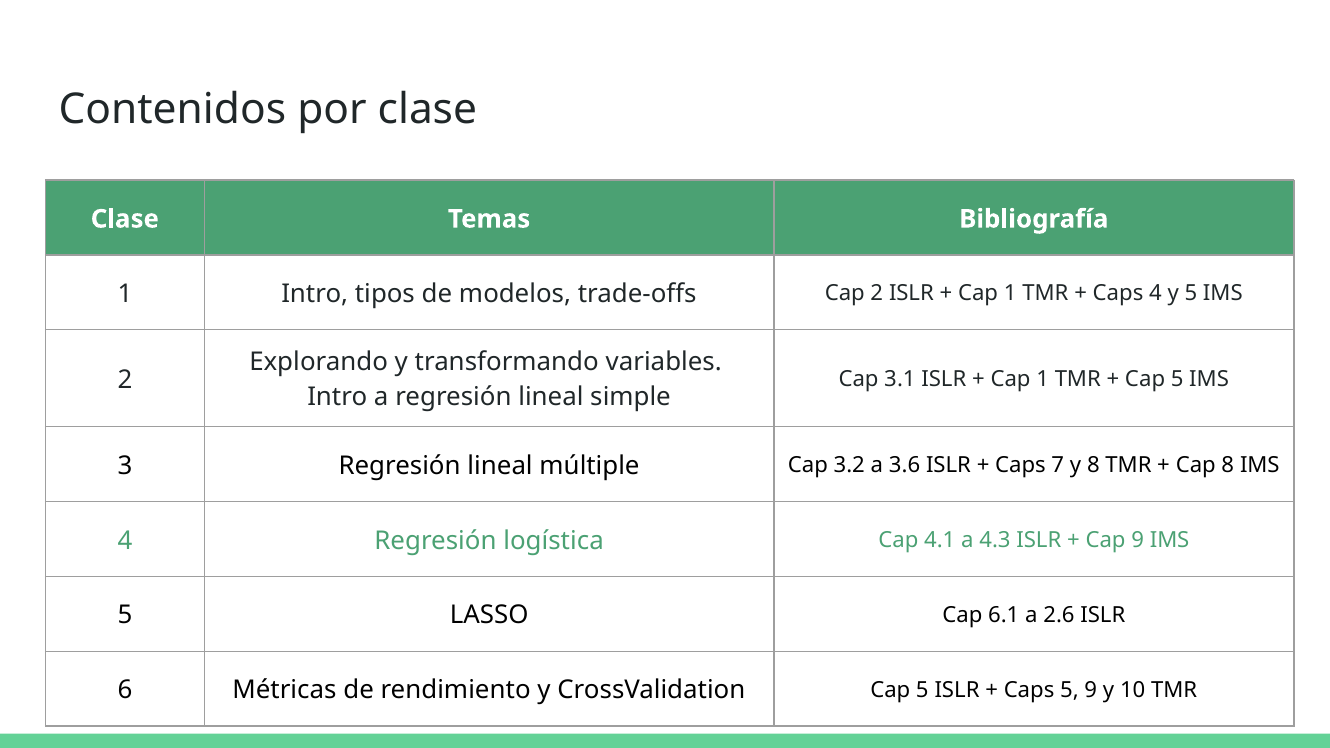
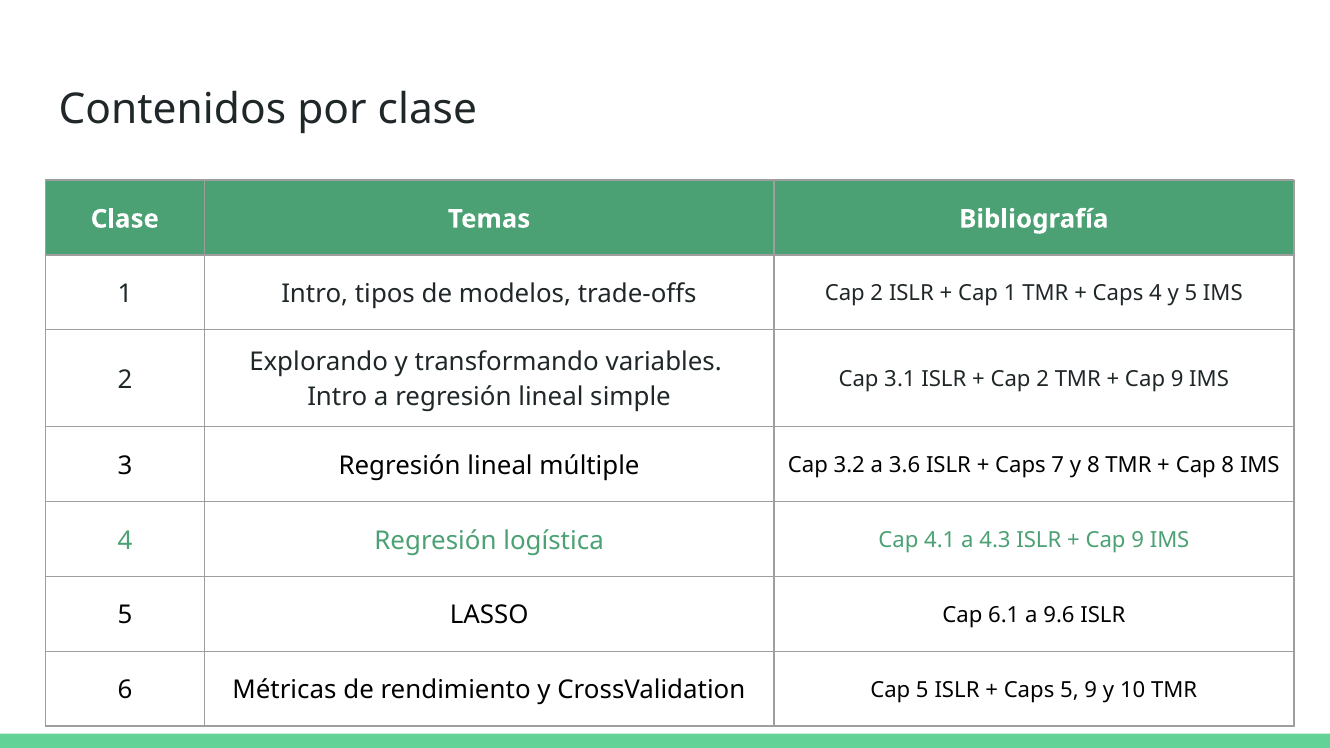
1 at (1043, 380): 1 -> 2
5 at (1177, 380): 5 -> 9
2.6: 2.6 -> 9.6
